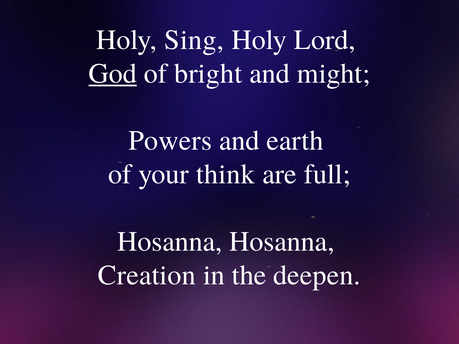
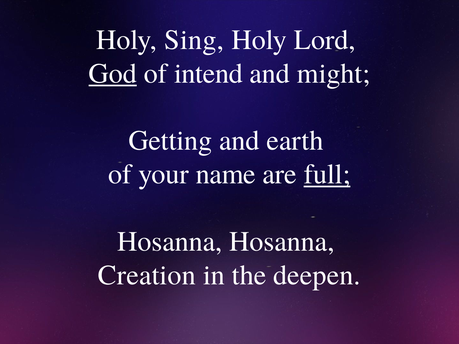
bright: bright -> intend
Powers: Powers -> Getting
think: think -> name
full underline: none -> present
